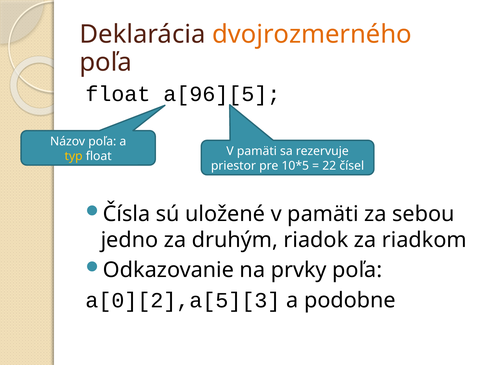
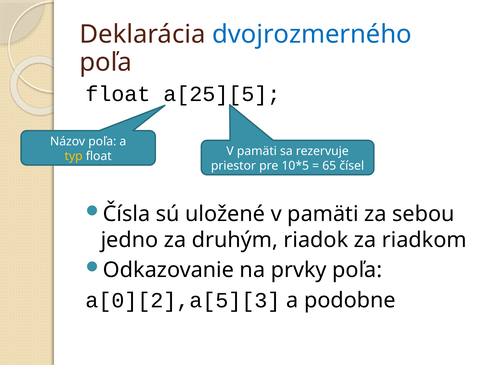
dvojrozmerného colour: orange -> blue
a[96][5: a[96][5 -> a[25][5
22: 22 -> 65
